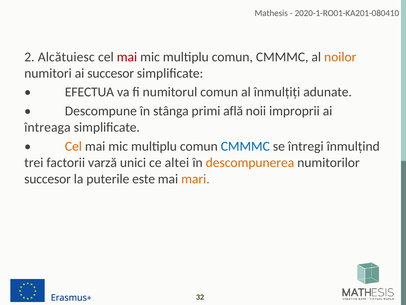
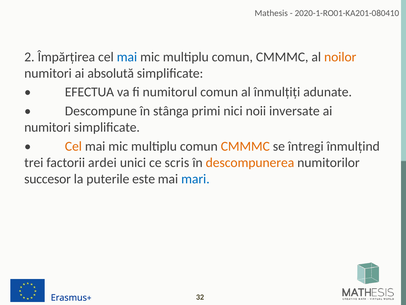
Alcătuiesc: Alcătuiesc -> Împărțirea
mai at (127, 57) colour: red -> blue
ai succesor: succesor -> absolută
află: află -> nici
improprii: improprii -> inversate
întreaga at (47, 127): întreaga -> numitori
CMMMC at (245, 146) colour: blue -> orange
varză: varză -> ardei
altei: altei -> scris
mari colour: orange -> blue
